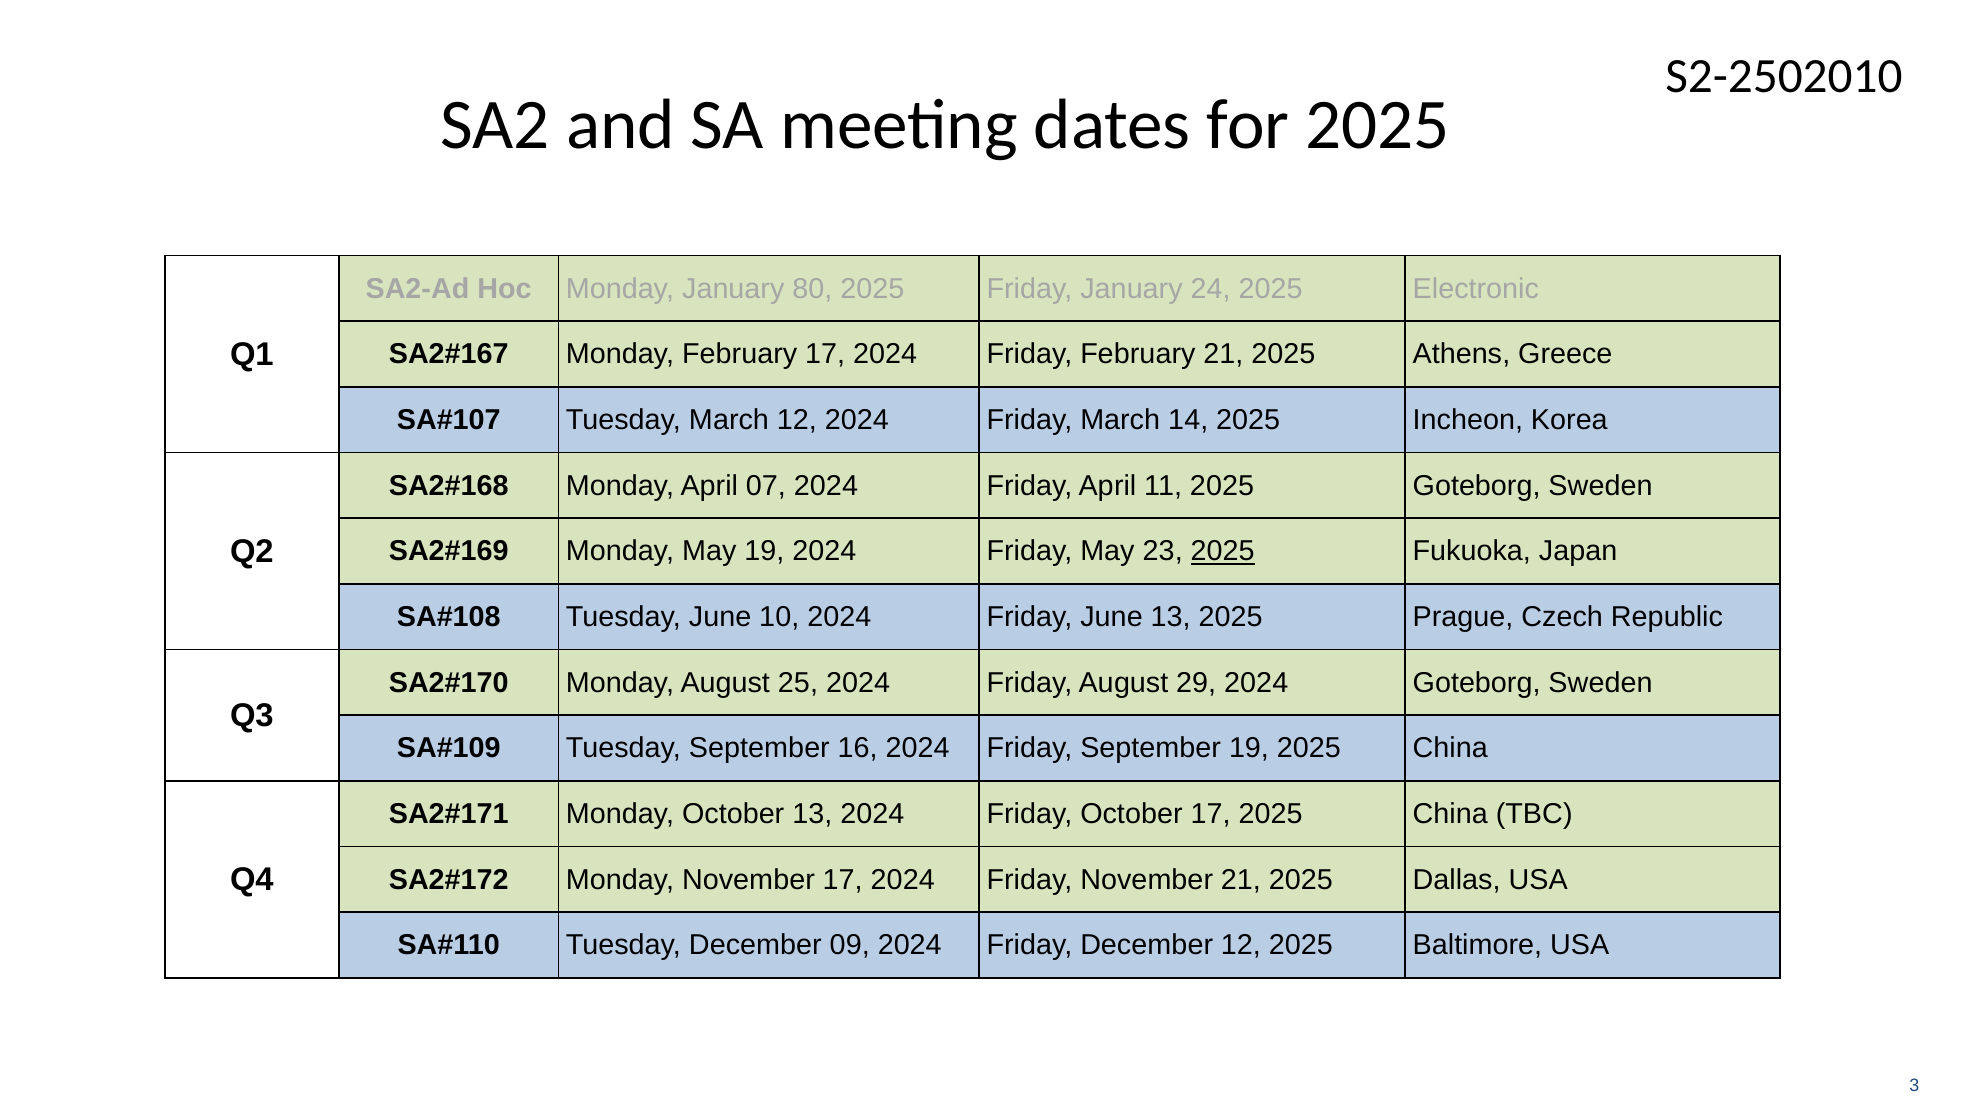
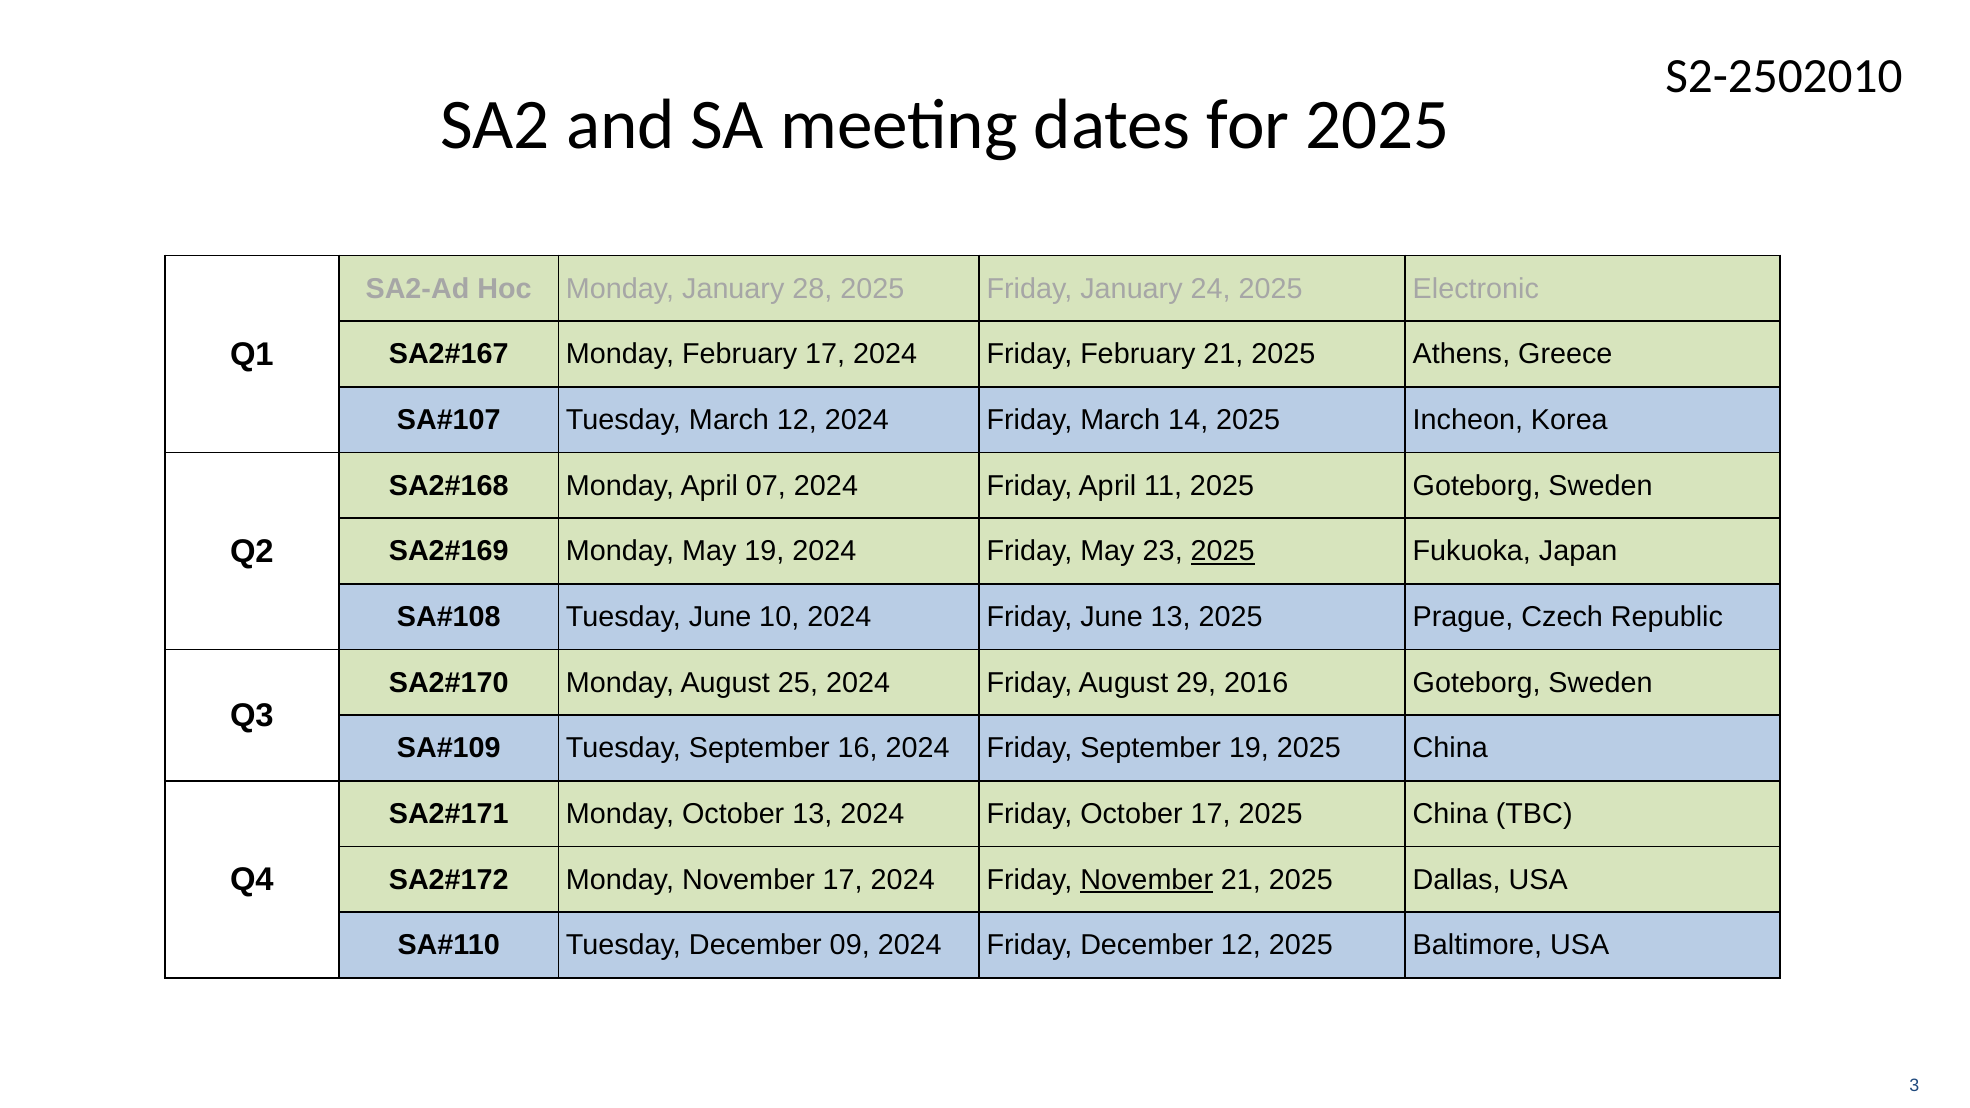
80: 80 -> 28
29 2024: 2024 -> 2016
November at (1147, 880) underline: none -> present
